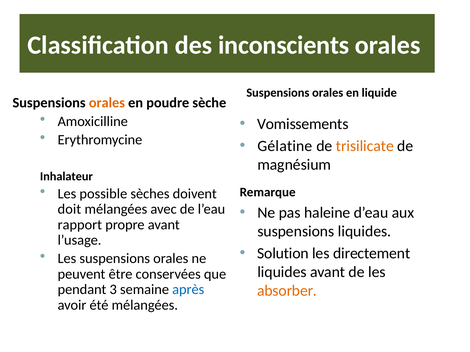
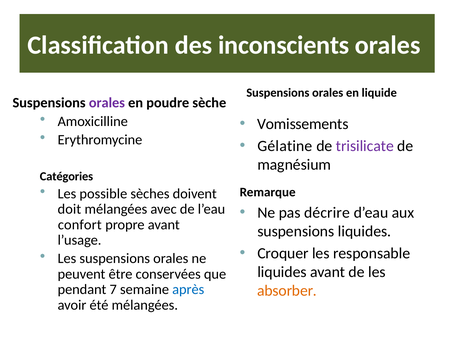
orales at (107, 103) colour: orange -> purple
trisilicate colour: orange -> purple
Inhalateur: Inhalateur -> Catégories
haleine: haleine -> décrire
rapport: rapport -> confort
Solution: Solution -> Croquer
directement: directement -> responsable
3: 3 -> 7
